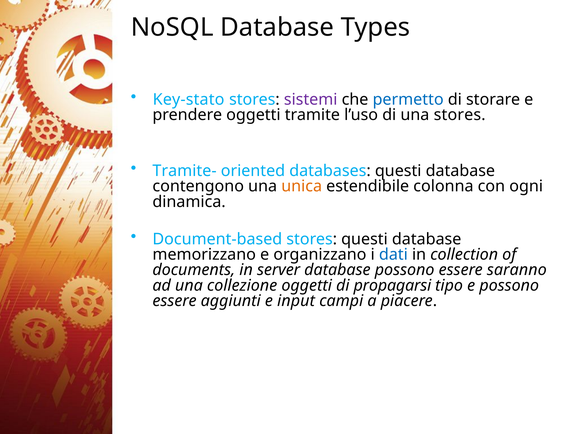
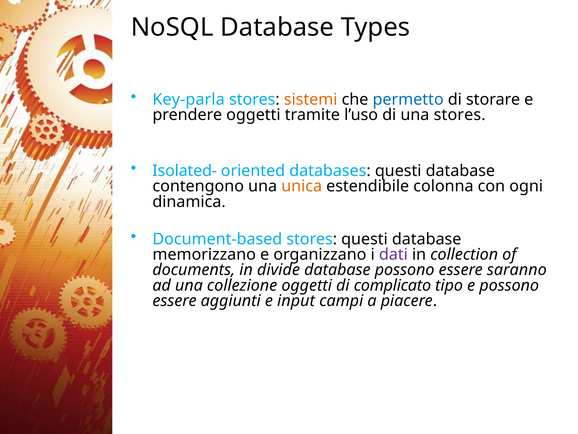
Key-stato: Key-stato -> Key-parla
sistemi colour: purple -> orange
Tramite-: Tramite- -> Isolated-
dati colour: blue -> purple
server: server -> divide
propagarsi: propagarsi -> complicato
